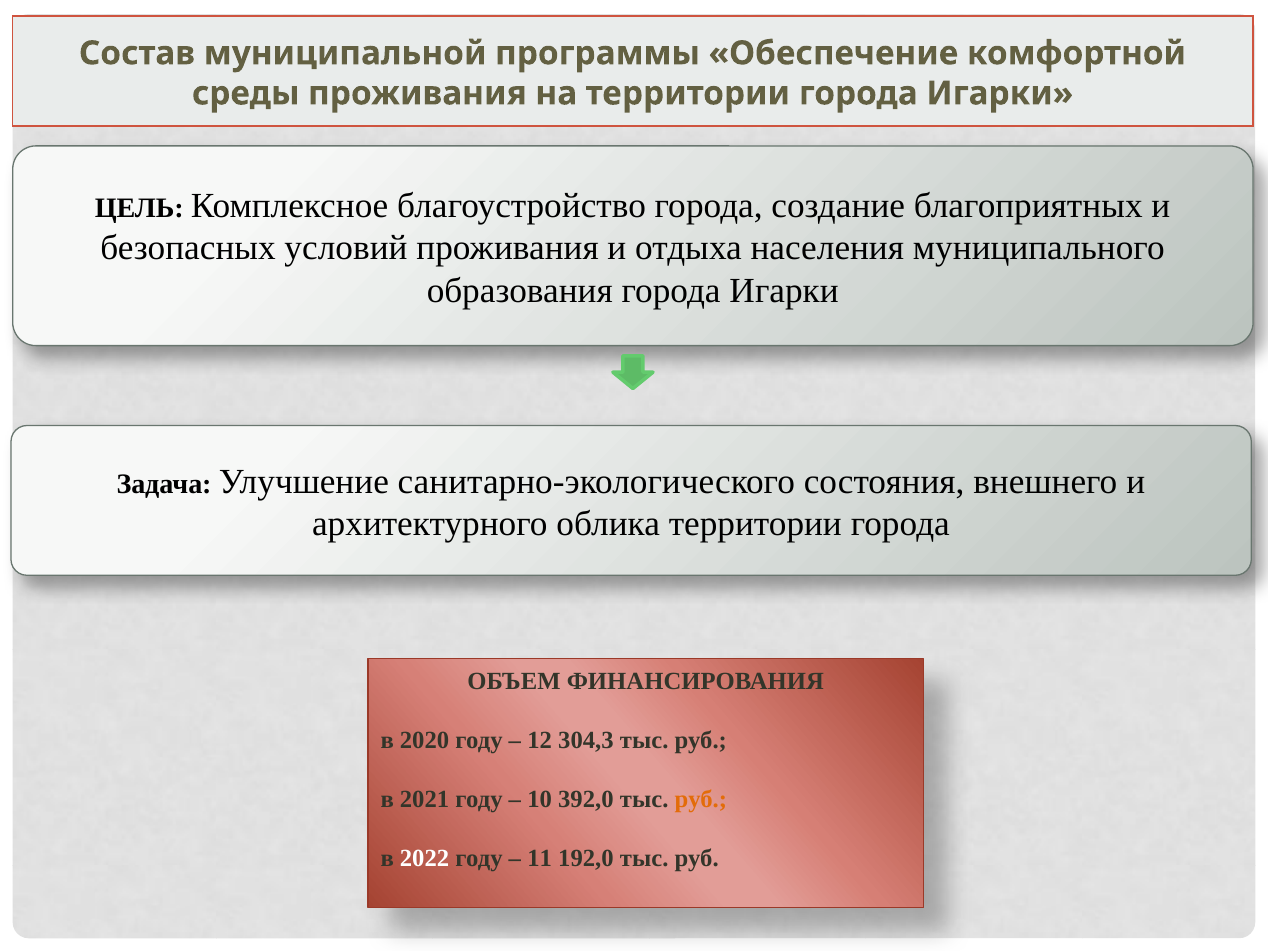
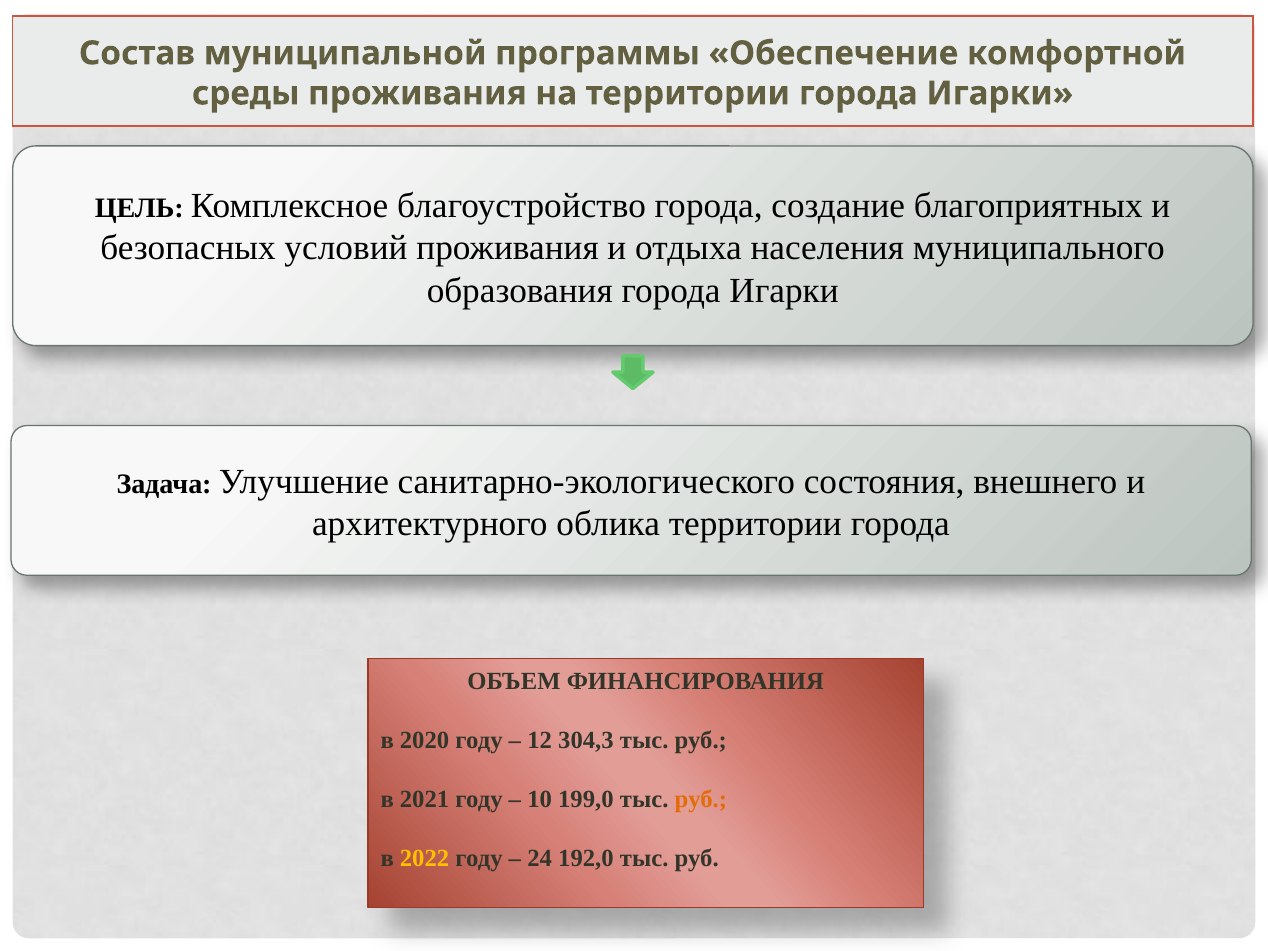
392,0: 392,0 -> 199,0
2022 colour: white -> yellow
11: 11 -> 24
